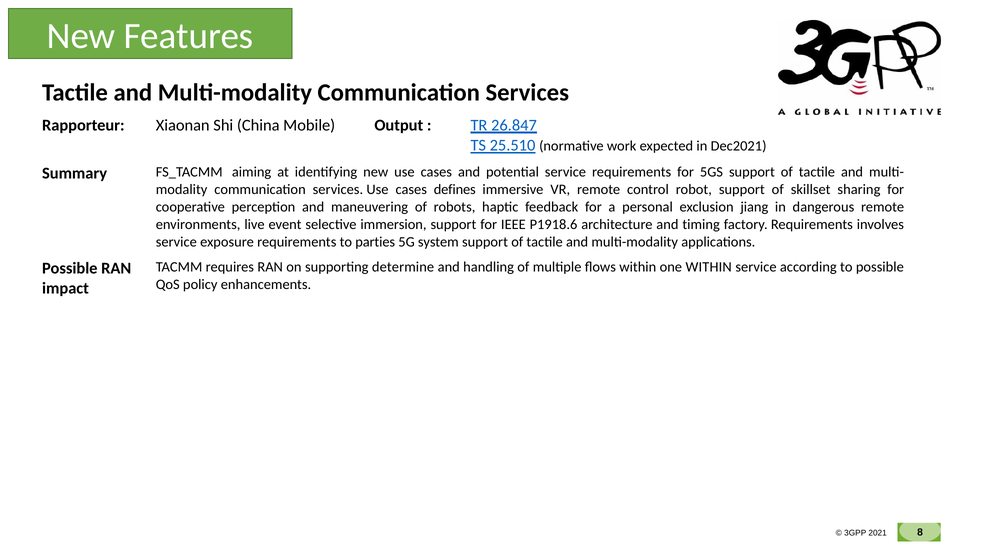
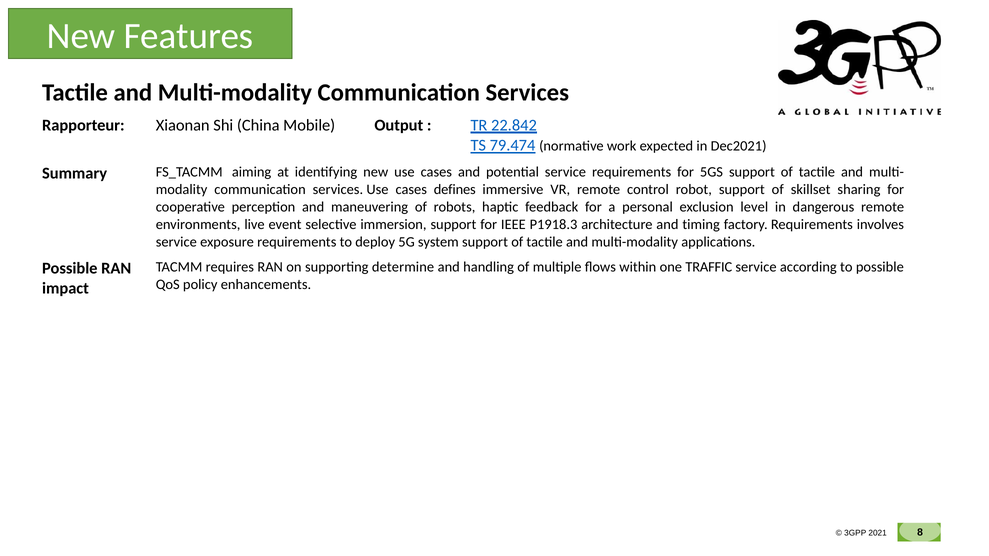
26.847: 26.847 -> 22.842
25.510: 25.510 -> 79.474
jiang: jiang -> level
P1918.6: P1918.6 -> P1918.3
parties: parties -> deploy
one WITHIN: WITHIN -> TRAFFIC
